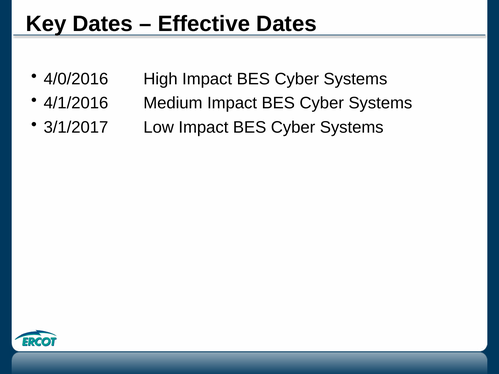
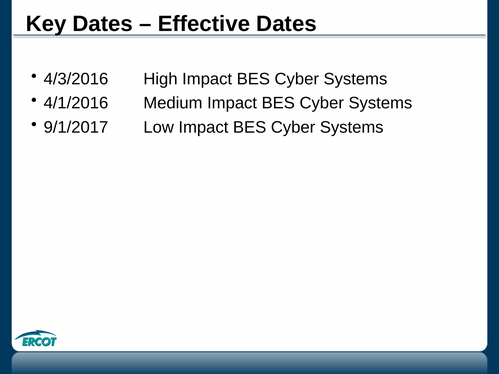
4/0/2016: 4/0/2016 -> 4/3/2016
3/1/2017: 3/1/2017 -> 9/1/2017
